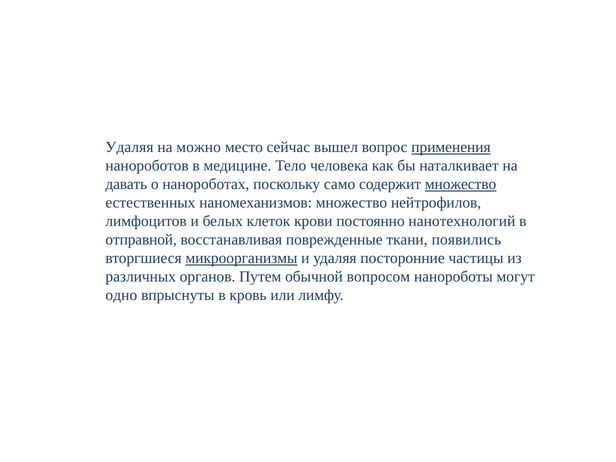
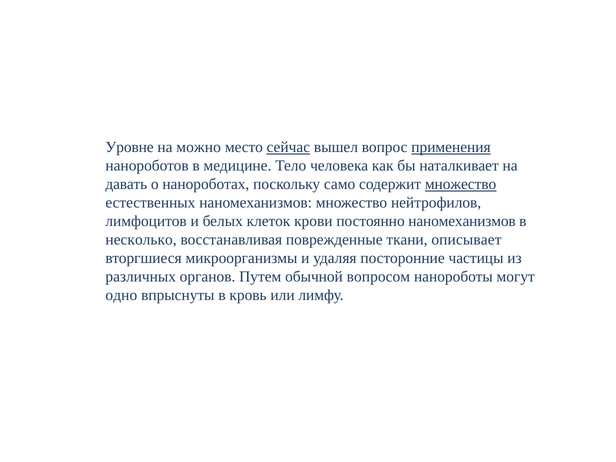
Удаляя at (129, 147): Удаляя -> Уровне
сейчас underline: none -> present
постоянно нанотехнологий: нанотехнологий -> наномеханизмов
отправной: отправной -> несколько
появились: появились -> описывает
микроорганизмы underline: present -> none
